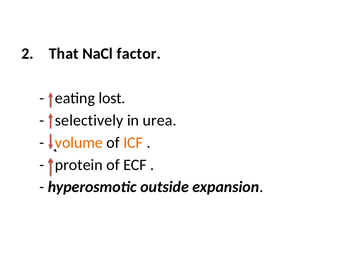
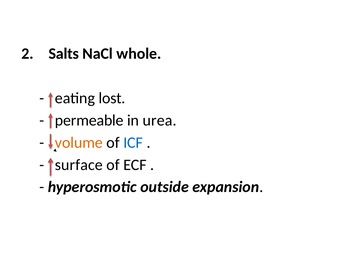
That: That -> Salts
factor: factor -> whole
selectively: selectively -> permeable
ICF colour: orange -> blue
protein: protein -> surface
